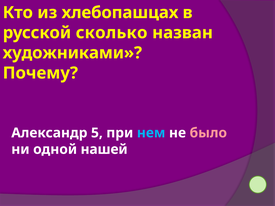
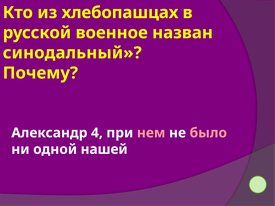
сколько: сколько -> военное
художниками: художниками -> синодальный
5: 5 -> 4
нем colour: light blue -> pink
